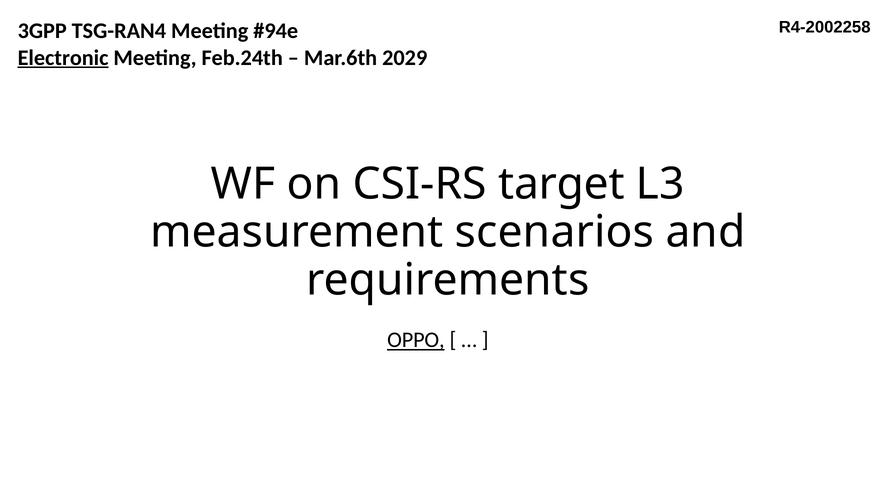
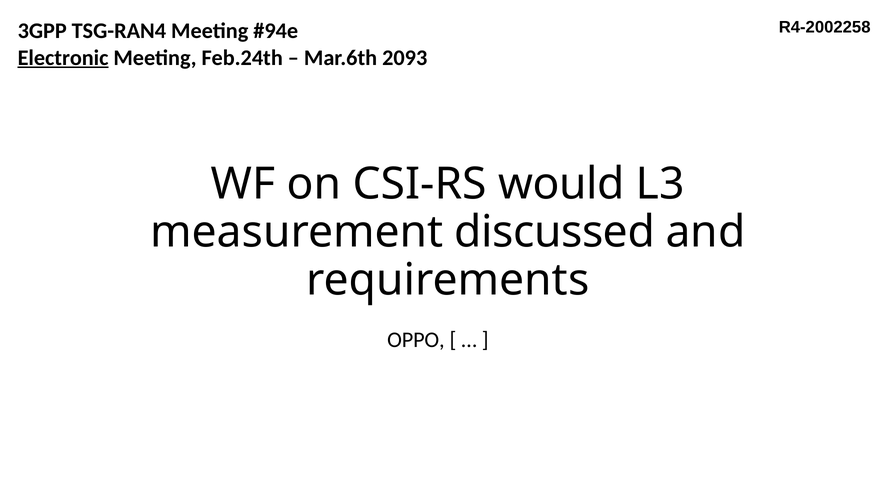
2029: 2029 -> 2093
target: target -> would
scenarios: scenarios -> discussed
OPPO underline: present -> none
